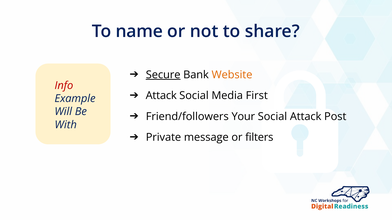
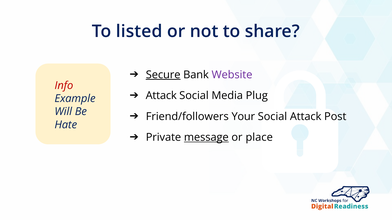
name: name -> listed
Website colour: orange -> purple
First: First -> Plug
With: With -> Hate
message underline: none -> present
filters: filters -> place
